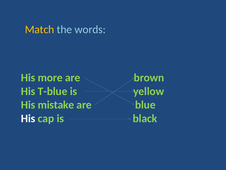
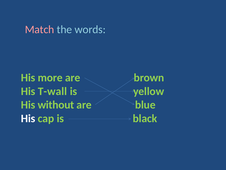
Match colour: yellow -> pink
T-blue: T-blue -> T-wall
mistake: mistake -> without
